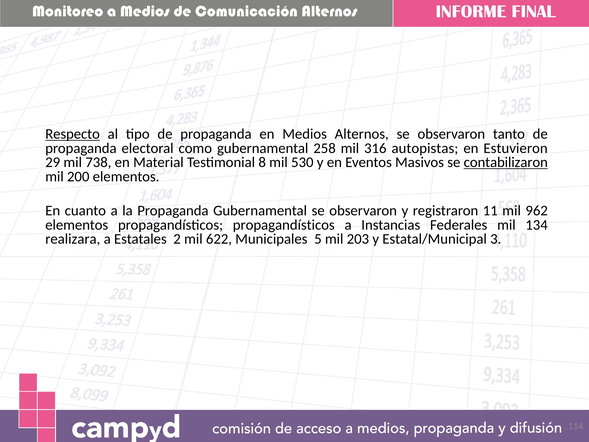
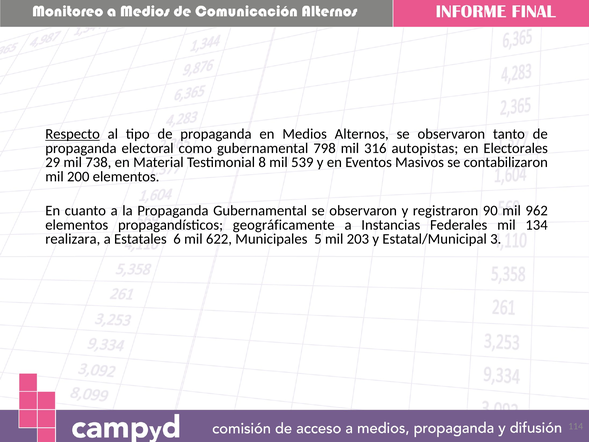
258: 258 -> 798
Estuvieron: Estuvieron -> Electorales
530: 530 -> 539
contabilizaron underline: present -> none
11: 11 -> 90
propagandísticos propagandísticos: propagandísticos -> geográficamente
2: 2 -> 6
